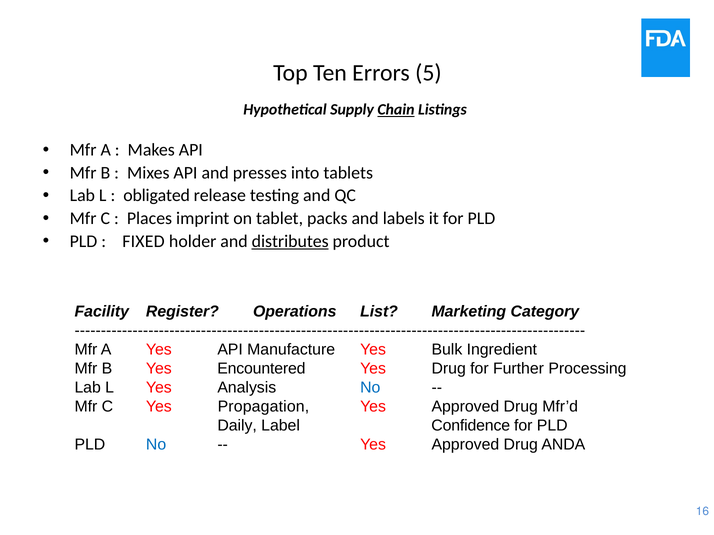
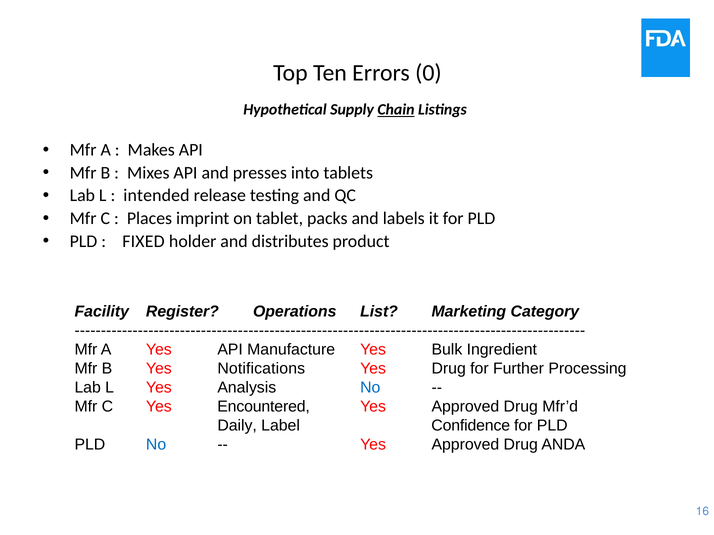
5: 5 -> 0
obligated: obligated -> intended
distributes underline: present -> none
Encountered: Encountered -> Notifications
Propagation: Propagation -> Encountered
